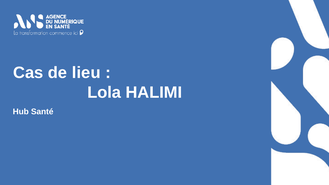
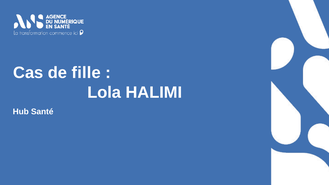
lieu: lieu -> fille
